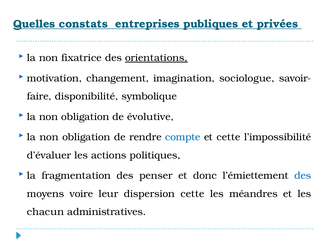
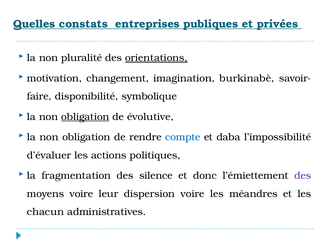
fixatrice: fixatrice -> pluralité
sociologue: sociologue -> burkinabè
obligation at (85, 117) underline: none -> present
et cette: cette -> daba
penser: penser -> silence
des at (303, 176) colour: blue -> purple
dispersion cette: cette -> voire
